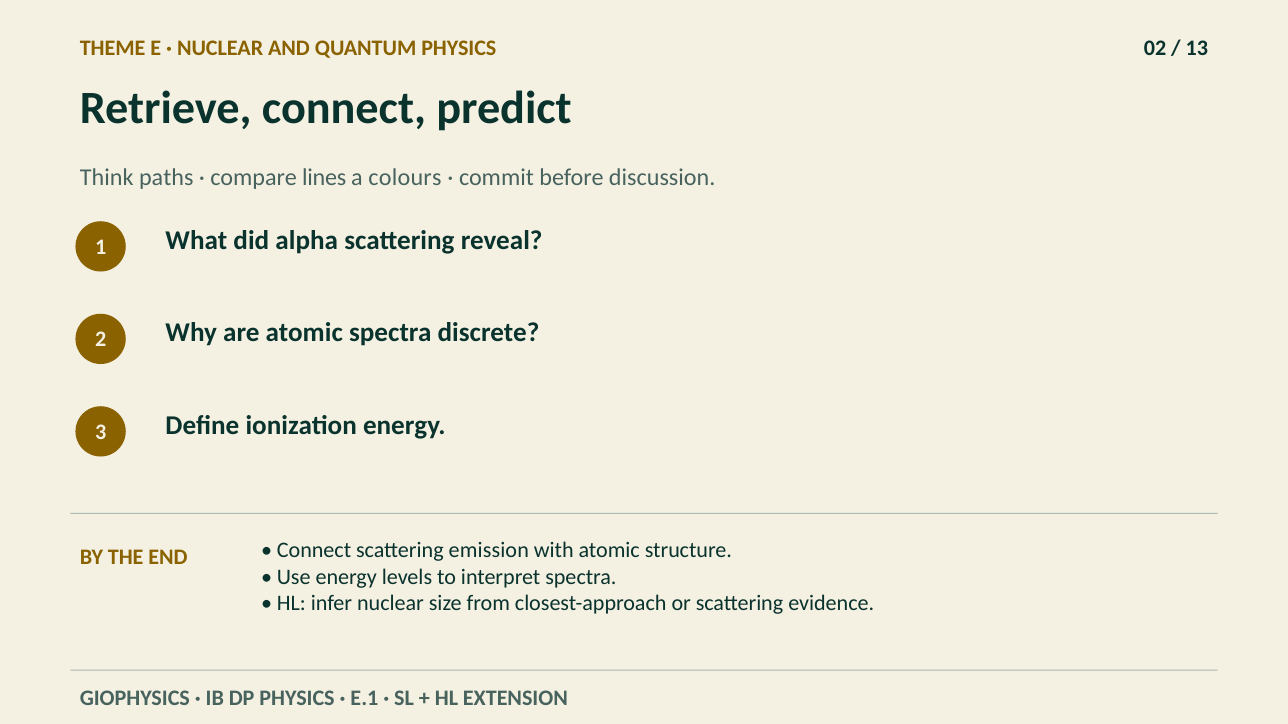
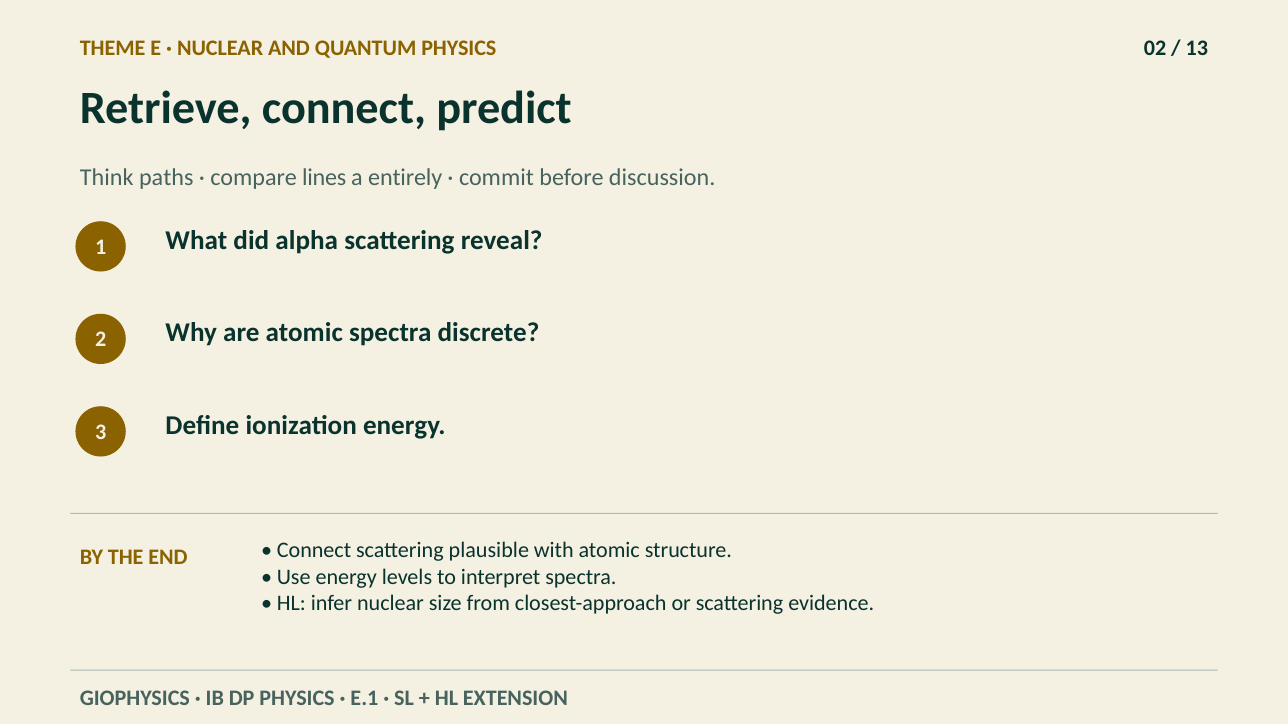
colours: colours -> entirely
emission: emission -> plausible
